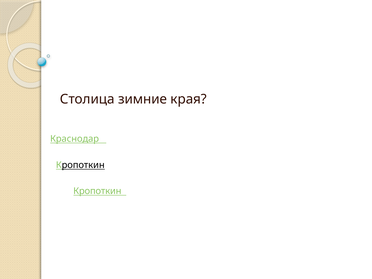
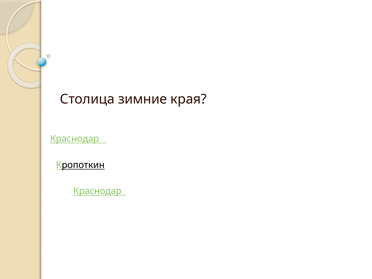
Кропоткин at (97, 191): Кропоткин -> Краснодар
